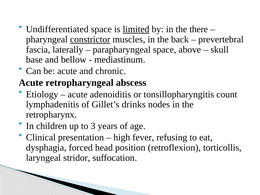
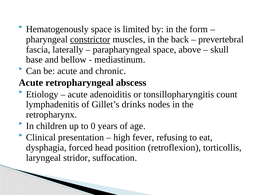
Undifferentiated: Undifferentiated -> Hematogenously
limited underline: present -> none
there: there -> form
3: 3 -> 0
